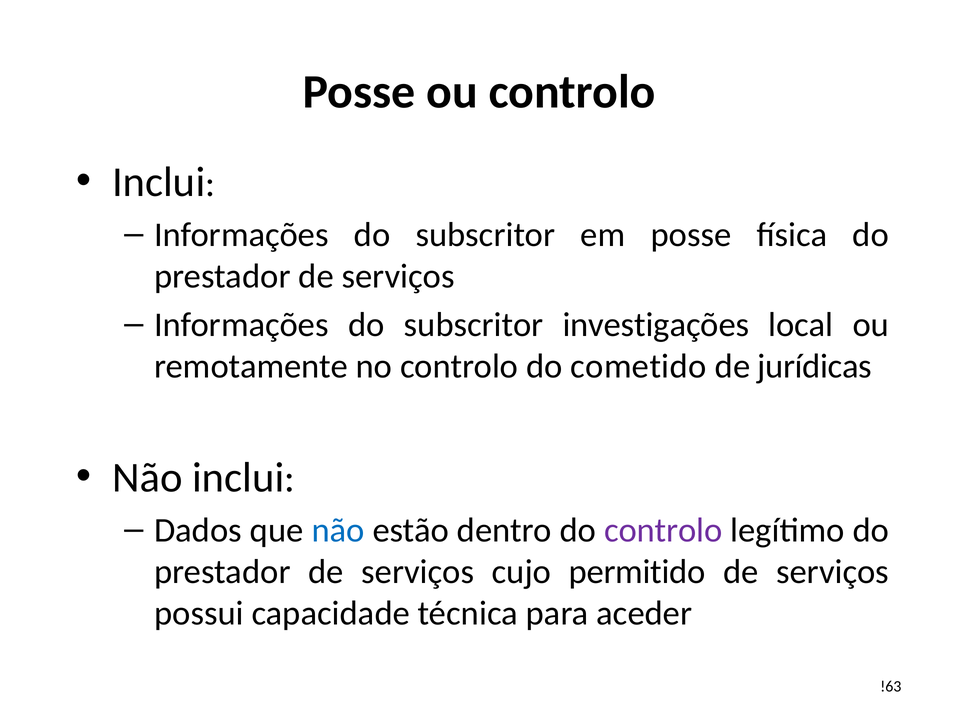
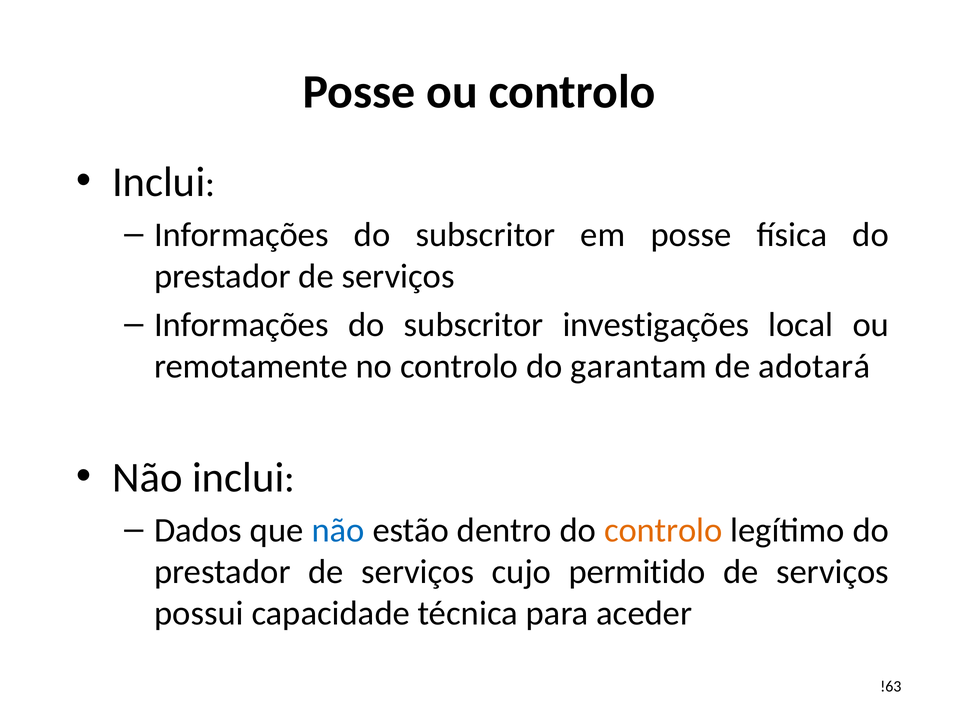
cometido: cometido -> garantam
jurídicas: jurídicas -> adotará
controlo at (663, 530) colour: purple -> orange
